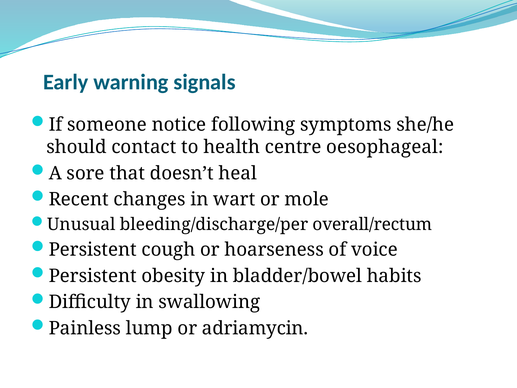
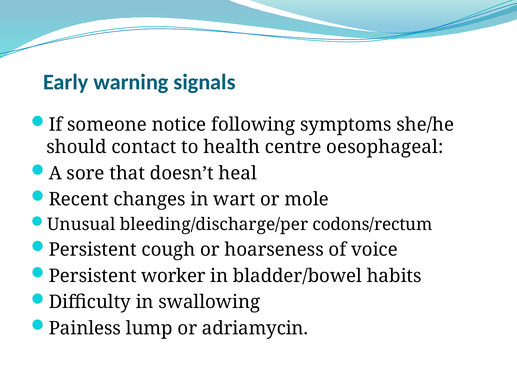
overall/rectum: overall/rectum -> codons/rectum
obesity: obesity -> worker
